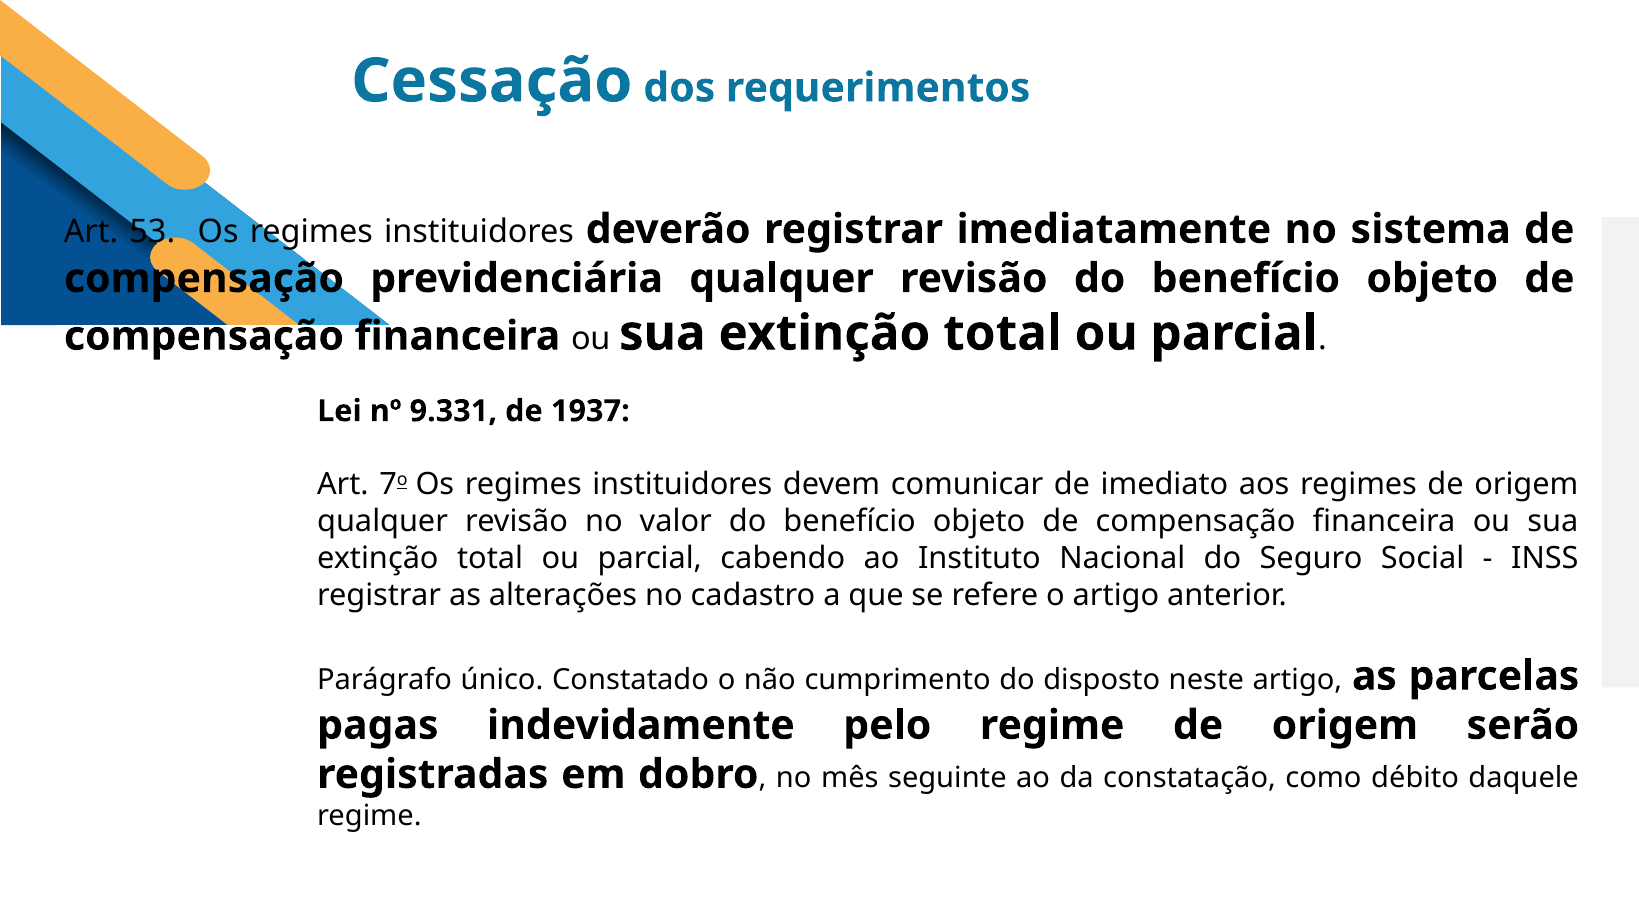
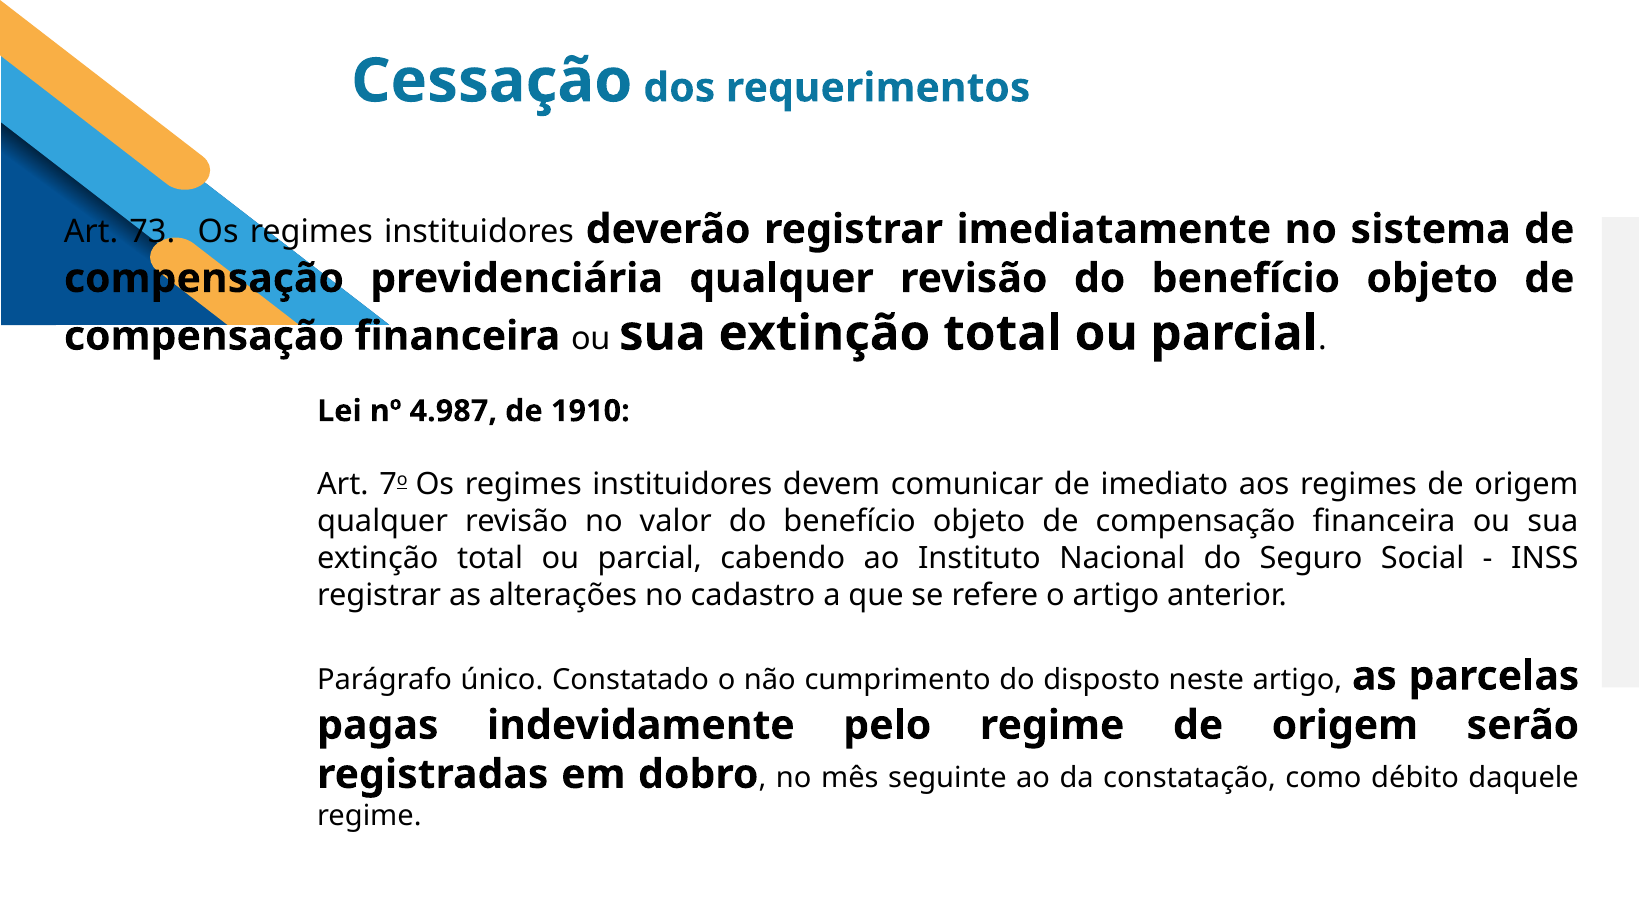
53: 53 -> 73
9.331: 9.331 -> 4.987
1937: 1937 -> 1910
